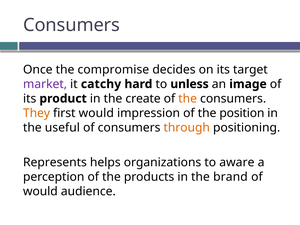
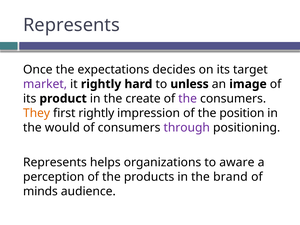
Consumers at (72, 25): Consumers -> Represents
compromise: compromise -> expectations
it catchy: catchy -> rightly
the at (188, 99) colour: orange -> purple
first would: would -> rightly
useful: useful -> would
through colour: orange -> purple
would at (40, 191): would -> minds
